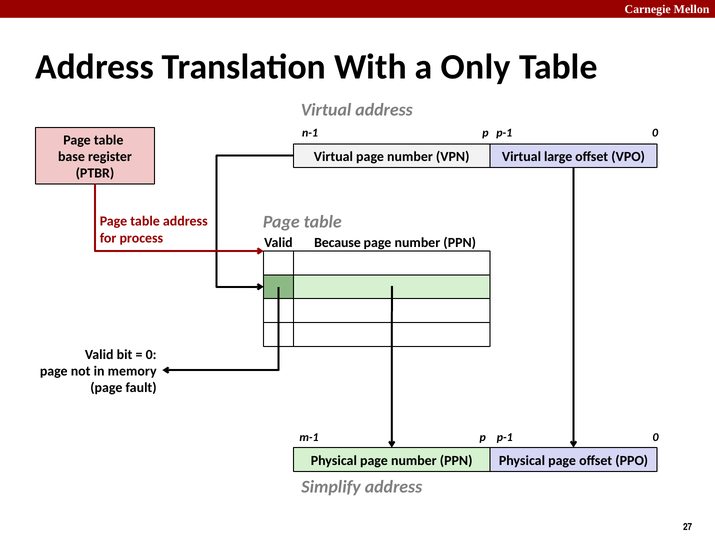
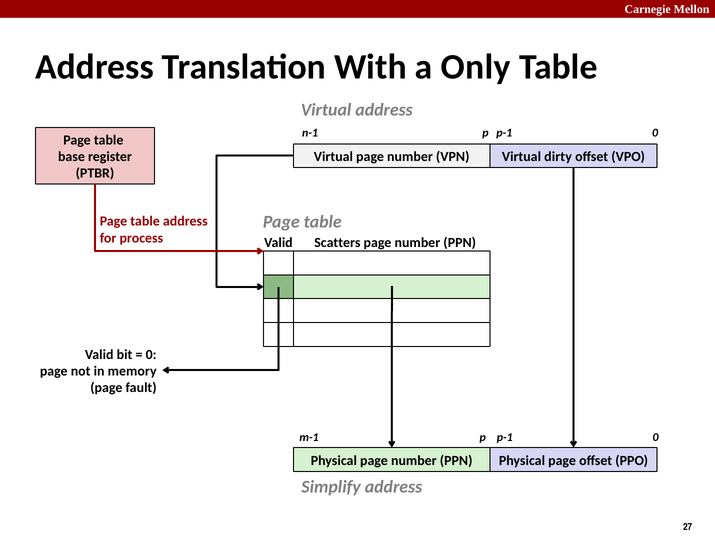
large: large -> dirty
Because: Because -> Scatters
